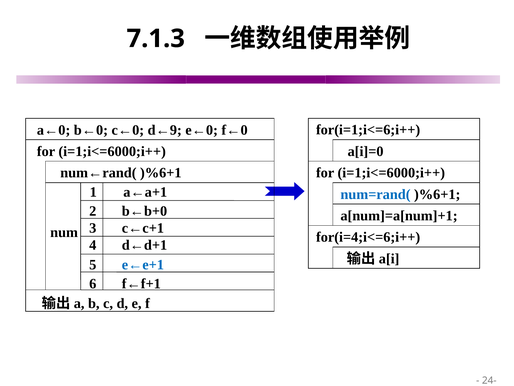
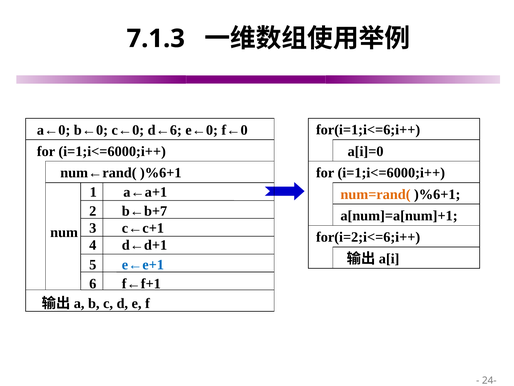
d←9: d←9 -> d←6
num=rand( colour: blue -> orange
b←b+0: b←b+0 -> b←b+7
for(i=4;i<=6;i++: for(i=4;i<=6;i++ -> for(i=2;i<=6;i++
